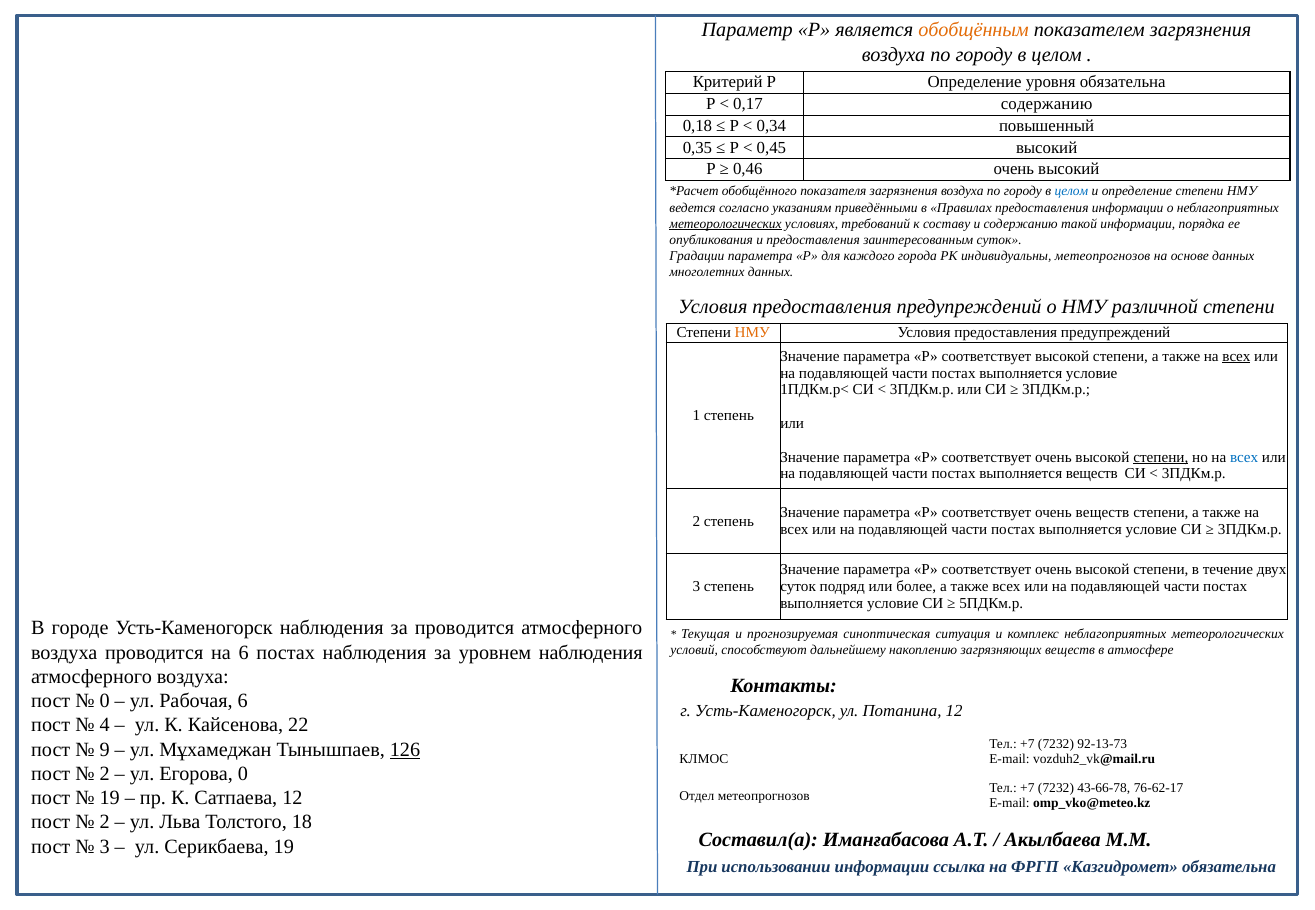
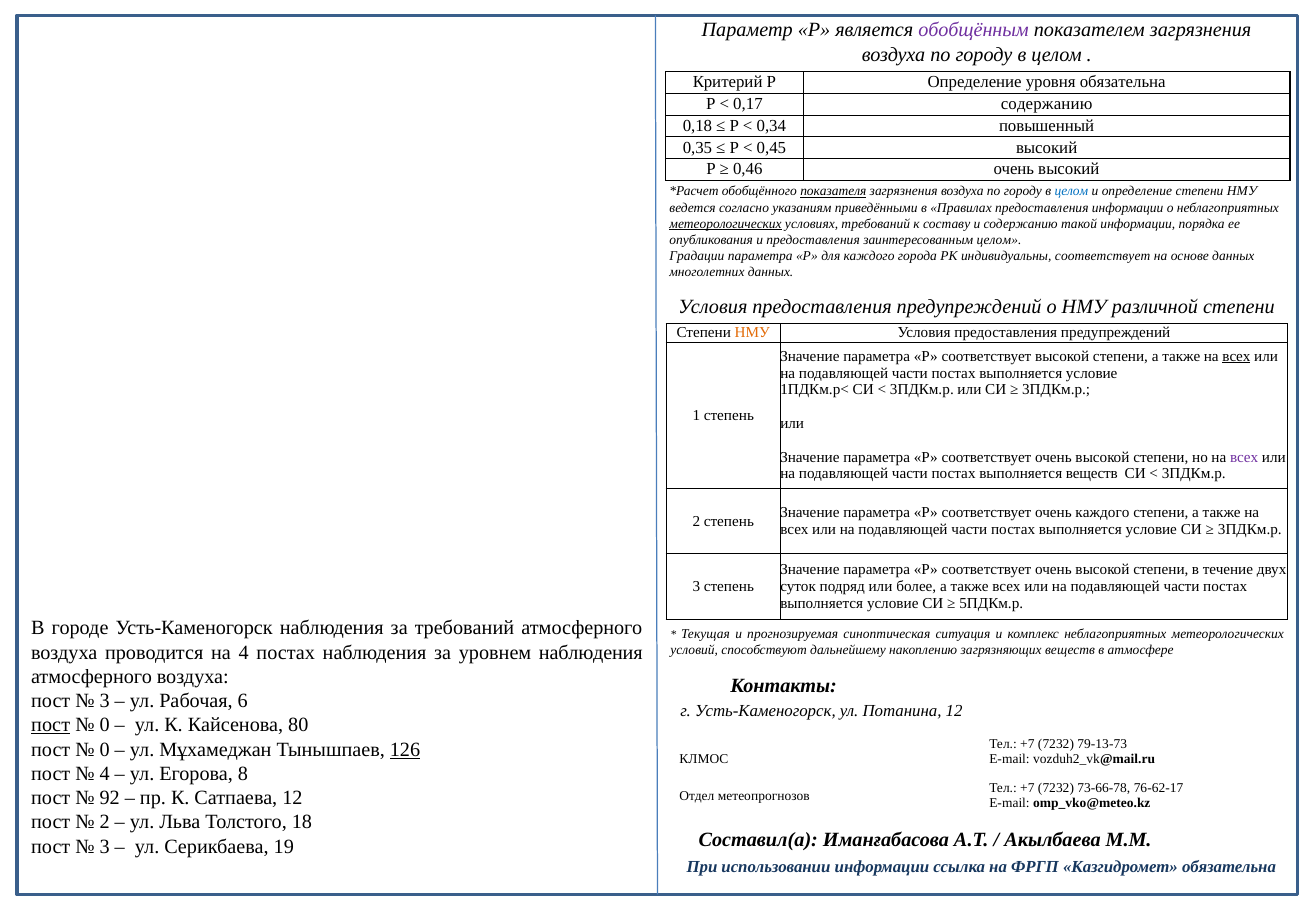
обобщённым colour: orange -> purple
показателя underline: none -> present
заинтересованным суток: суток -> целом
индивидуальны метеопрогнозов: метеопрогнозов -> соответствует
степени at (1161, 457) underline: present -> none
всех at (1244, 457) colour: blue -> purple
очень веществ: веществ -> каждого
за проводится: проводится -> требований
на 6: 6 -> 4
0 at (105, 701): 0 -> 3
пост at (51, 725) underline: none -> present
4 at (105, 725): 4 -> 0
22: 22 -> 80
92-13-73: 92-13-73 -> 79-13-73
9 at (105, 750): 9 -> 0
2 at (105, 774): 2 -> 4
Егорова 0: 0 -> 8
43-66-78: 43-66-78 -> 73-66-78
19 at (110, 798): 19 -> 92
